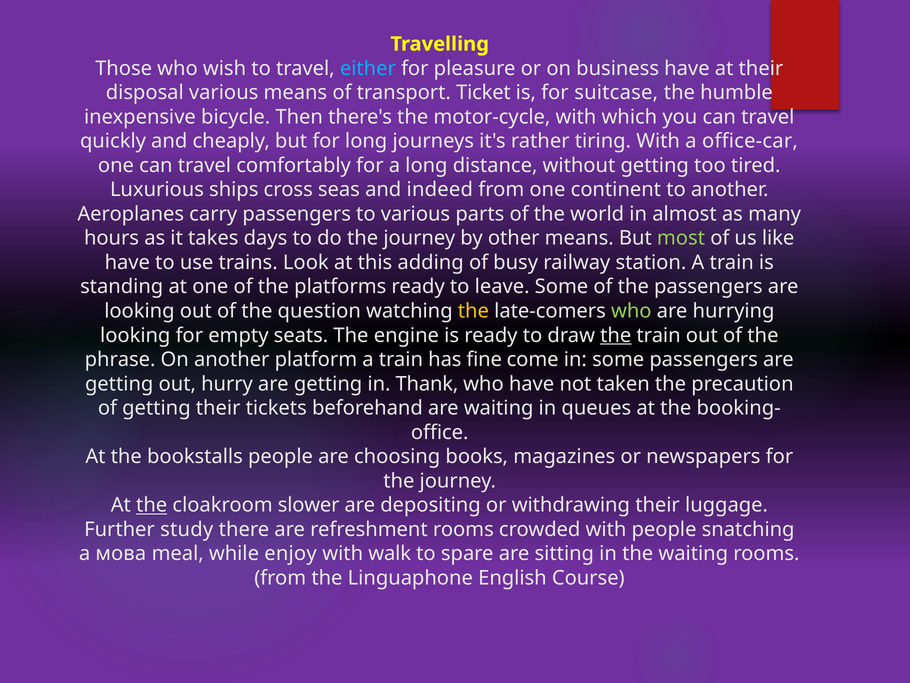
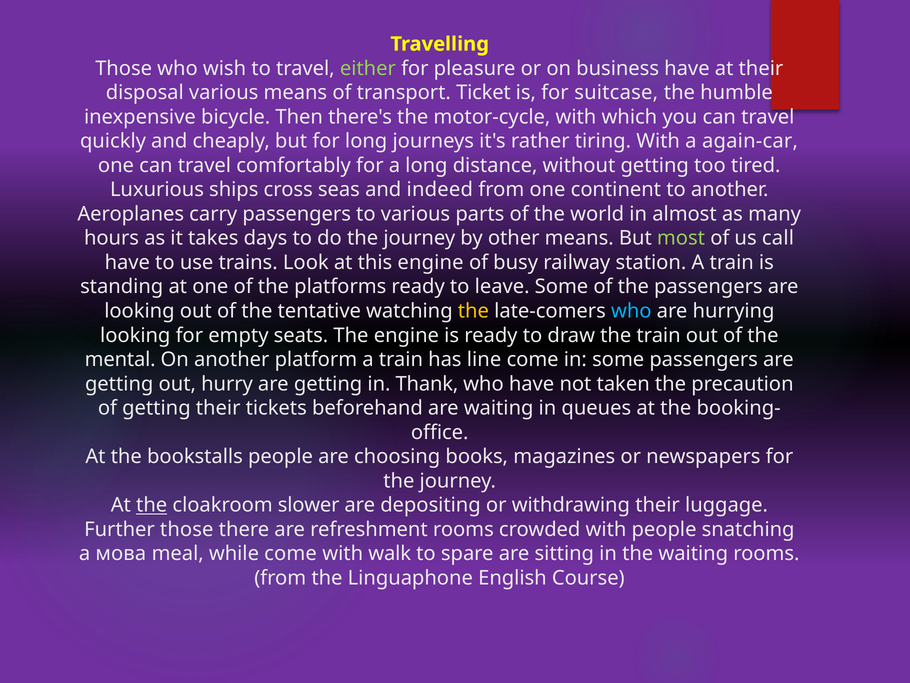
either colour: light blue -> light green
office-car: office-car -> again-car
like: like -> call
this adding: adding -> engine
question: question -> tentative
who at (631, 311) colour: light green -> light blue
the at (616, 335) underline: present -> none
phrase: phrase -> mental
fine: fine -> line
Further study: study -> those
while enjoy: enjoy -> come
